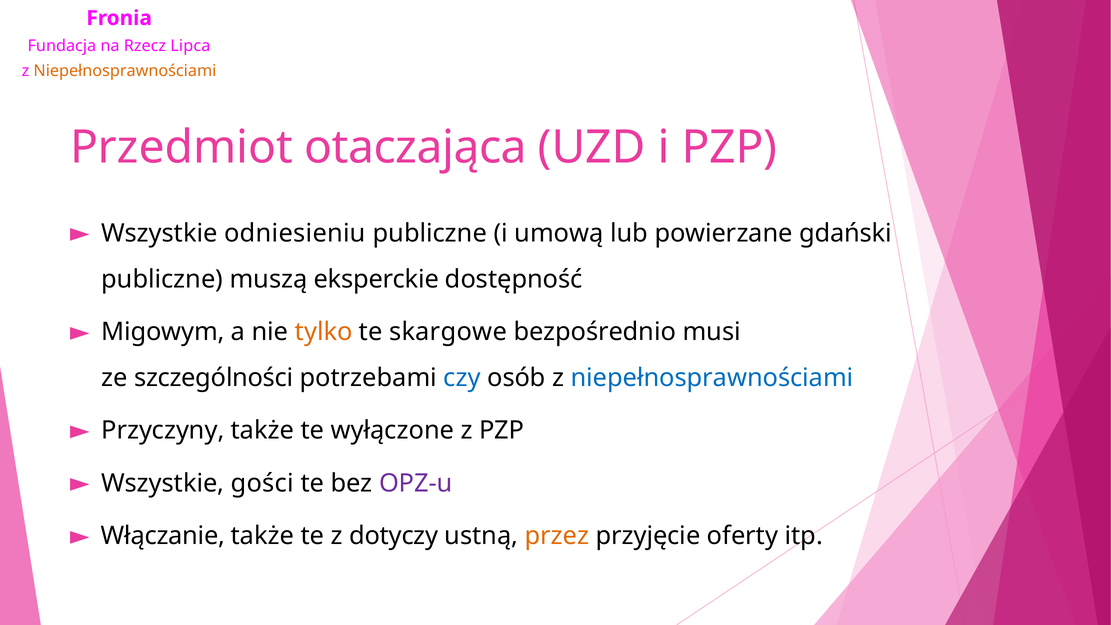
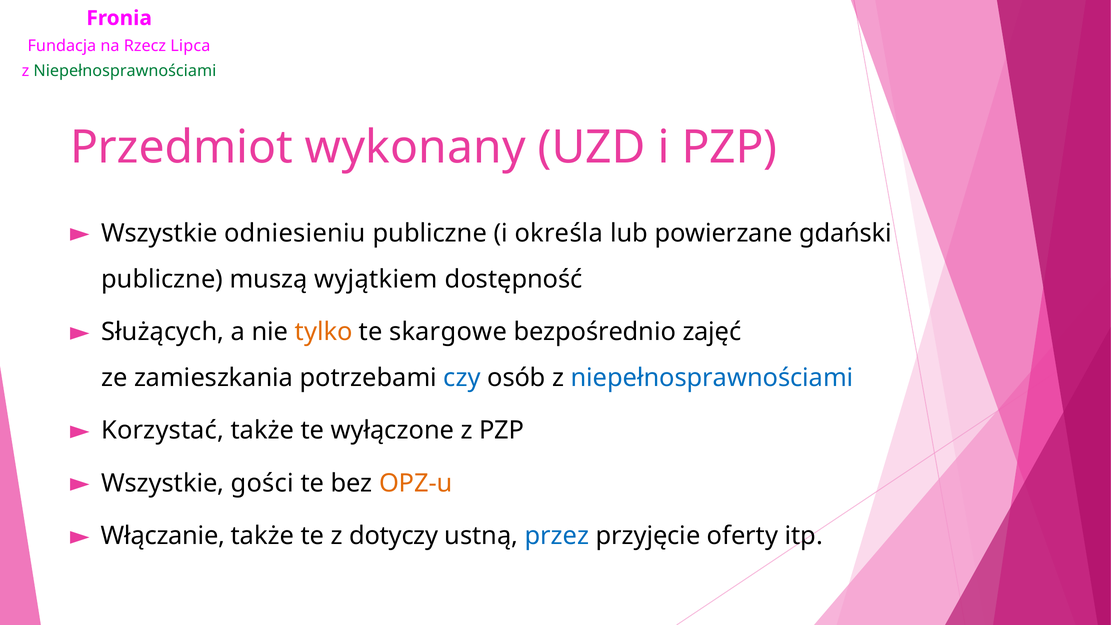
Niepełnosprawnościami at (125, 71) colour: orange -> green
otaczająca: otaczająca -> wykonany
umową: umową -> określa
eksperckie: eksperckie -> wyjątkiem
Migowym: Migowym -> Służących
musi: musi -> zajęć
szczególności: szczególności -> zamieszkania
Przyczyny: Przyczyny -> Korzystać
OPZ-u colour: purple -> orange
przez colour: orange -> blue
